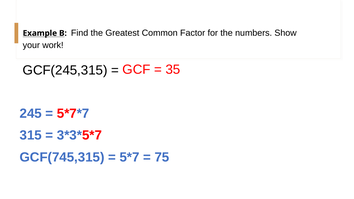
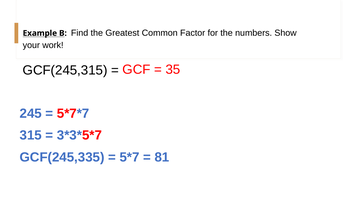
GCF(745,315: GCF(745,315 -> GCF(245,335
75: 75 -> 81
